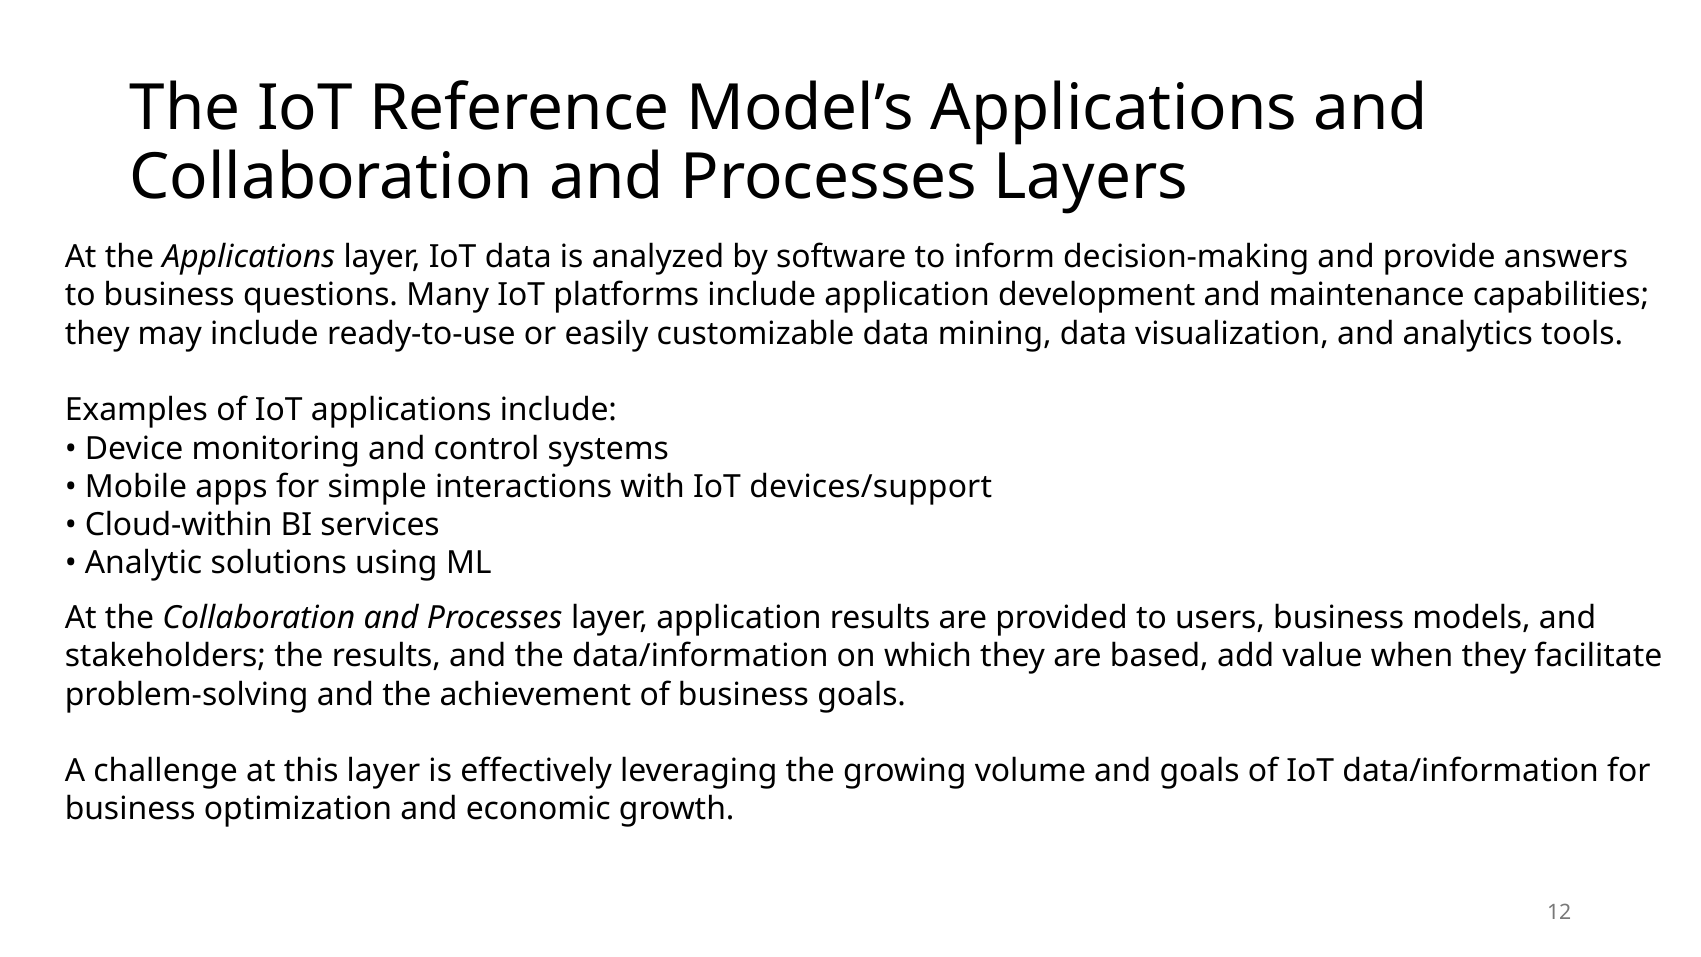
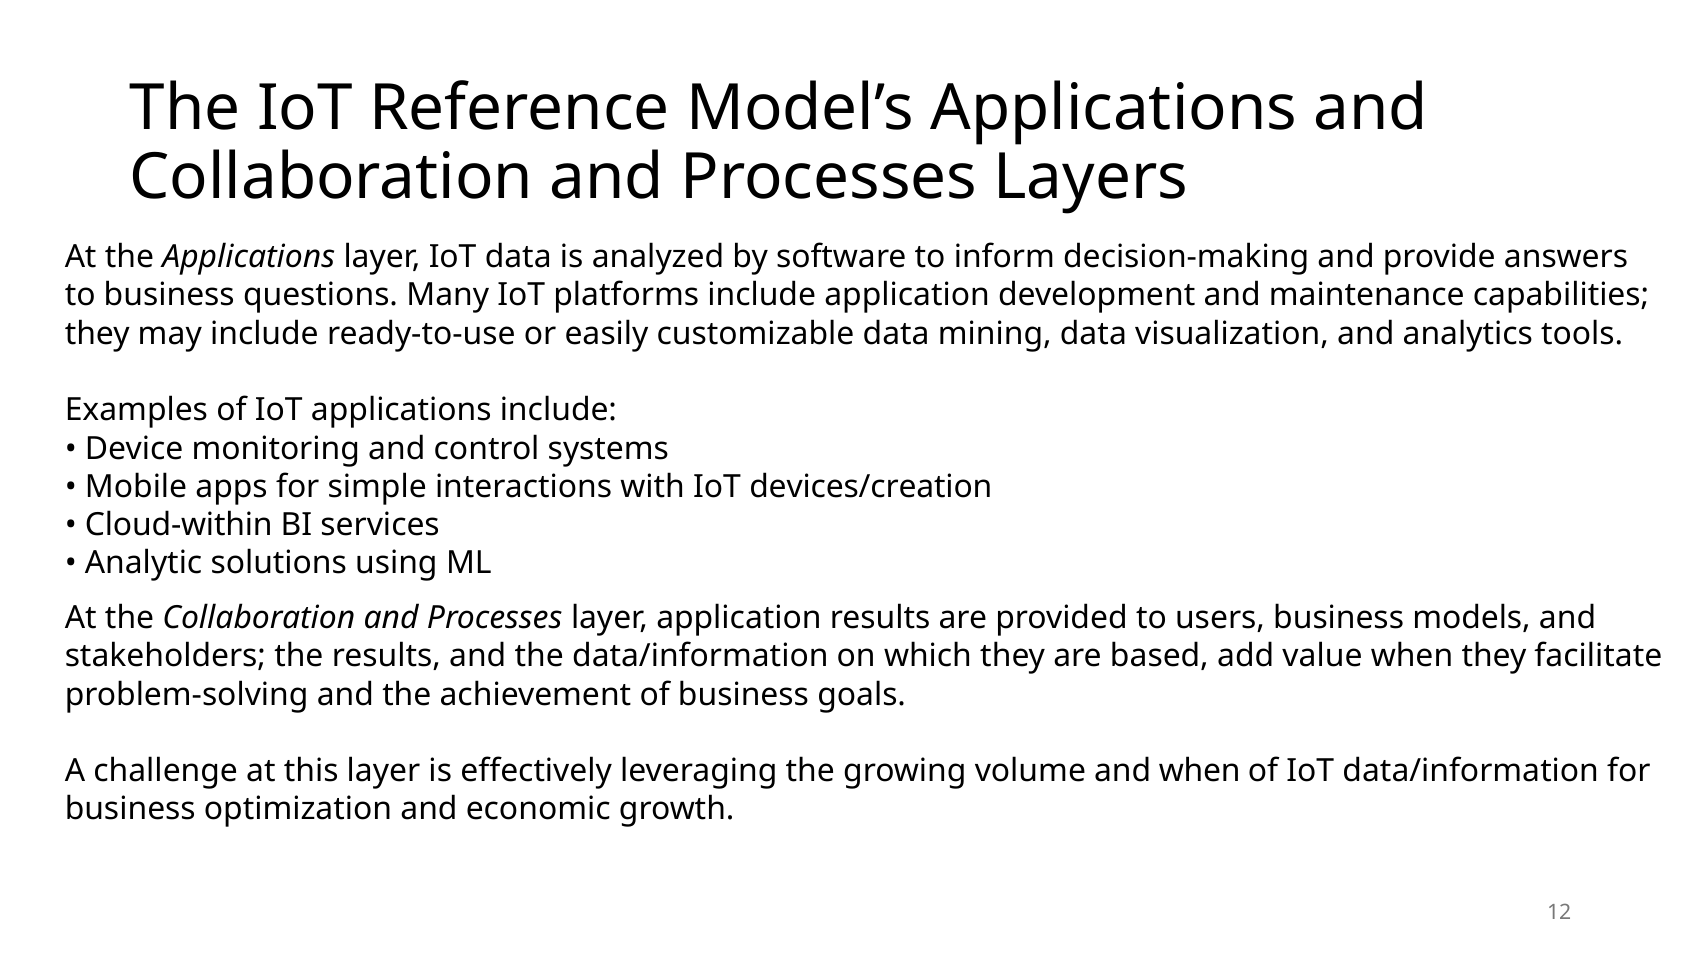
devices/support: devices/support -> devices/creation
and goals: goals -> when
